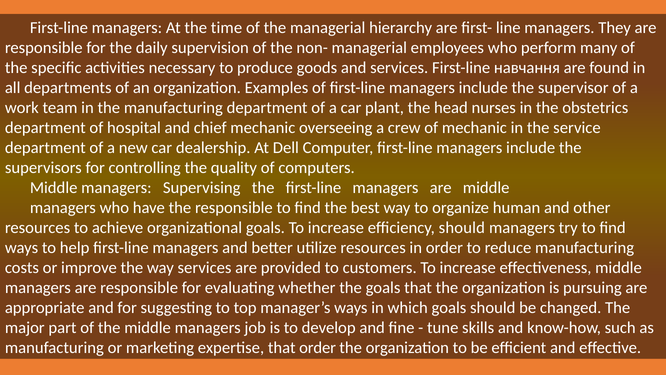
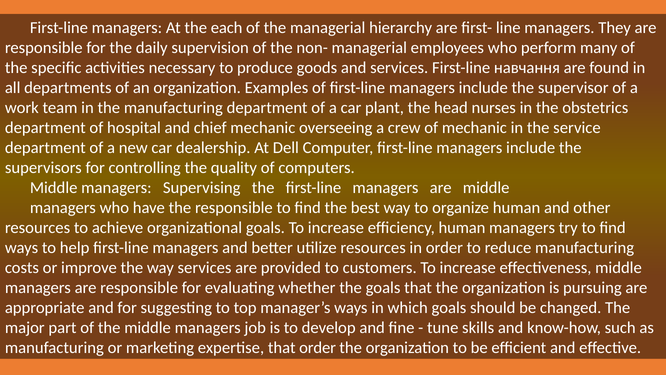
time: time -> each
efficiency should: should -> human
